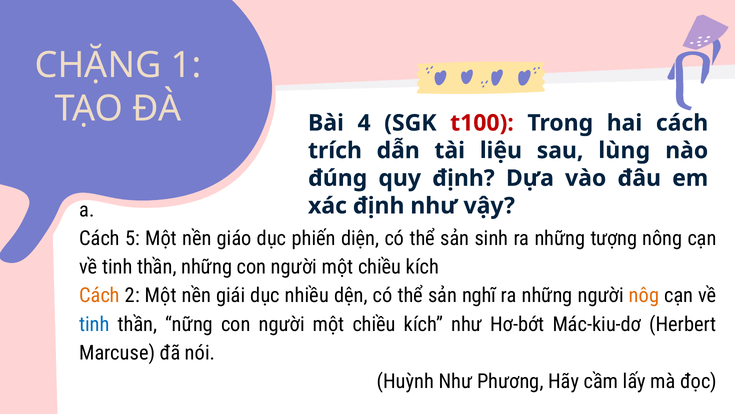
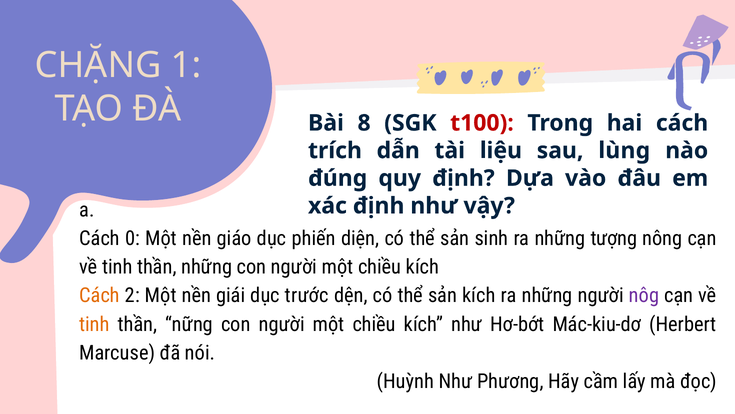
4: 4 -> 8
5: 5 -> 0
nhiều: nhiều -> trước
sản nghĩ: nghĩ -> kích
nôg colour: orange -> purple
tinh at (94, 324) colour: blue -> orange
